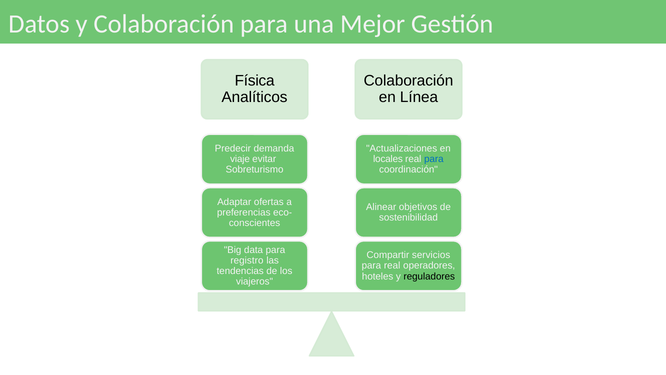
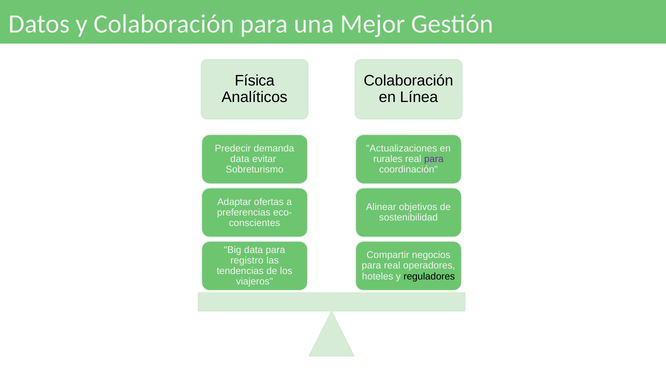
viaje at (240, 159): viaje -> data
locales: locales -> rurales
para at (434, 159) colour: blue -> purple
servicios: servicios -> negocios
